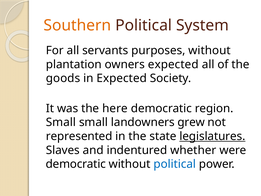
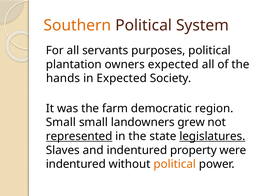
purposes without: without -> political
goods: goods -> hands
here: here -> farm
represented underline: none -> present
whether: whether -> property
democratic at (76, 164): democratic -> indentured
political at (175, 164) colour: blue -> orange
